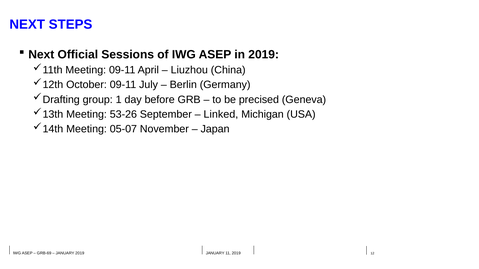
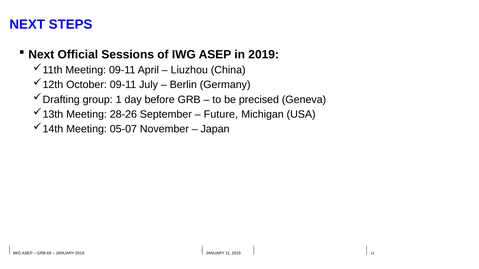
53-26: 53-26 -> 28-26
Linked: Linked -> Future
